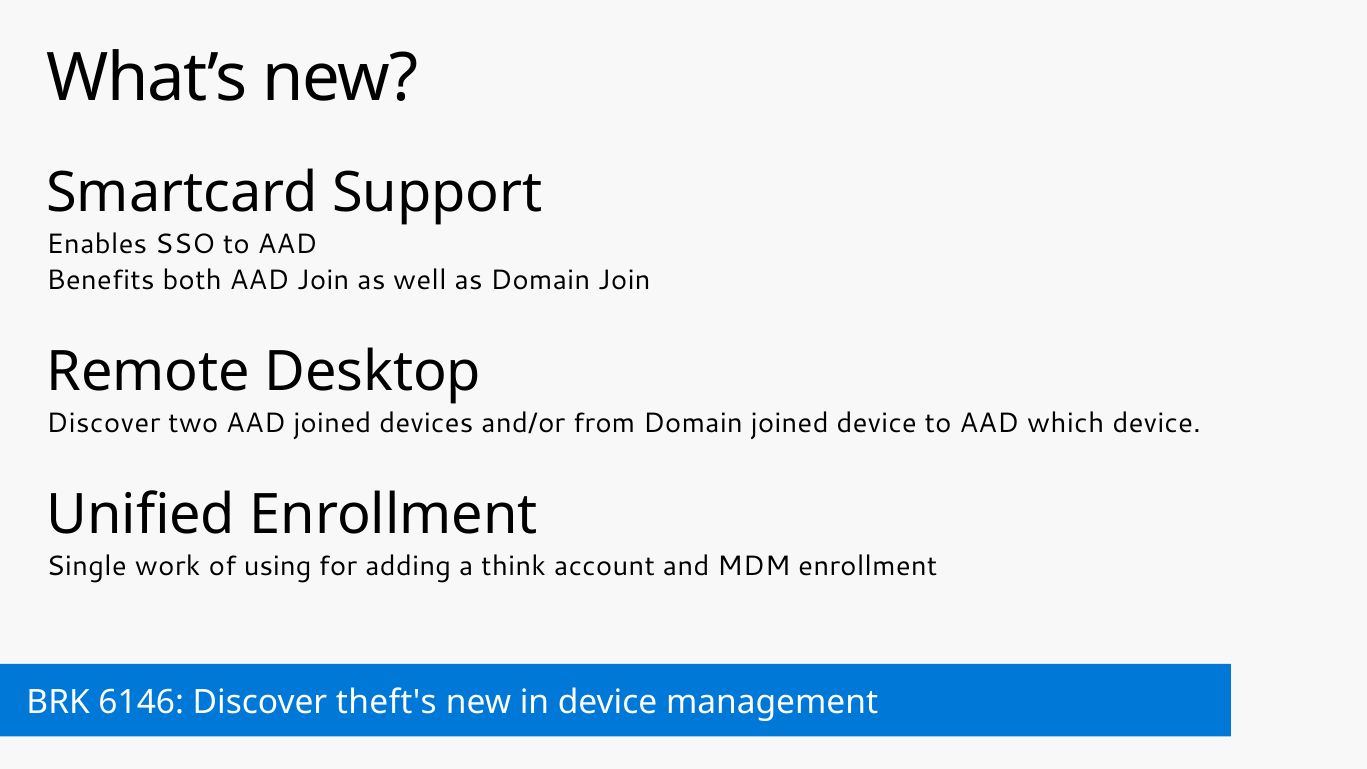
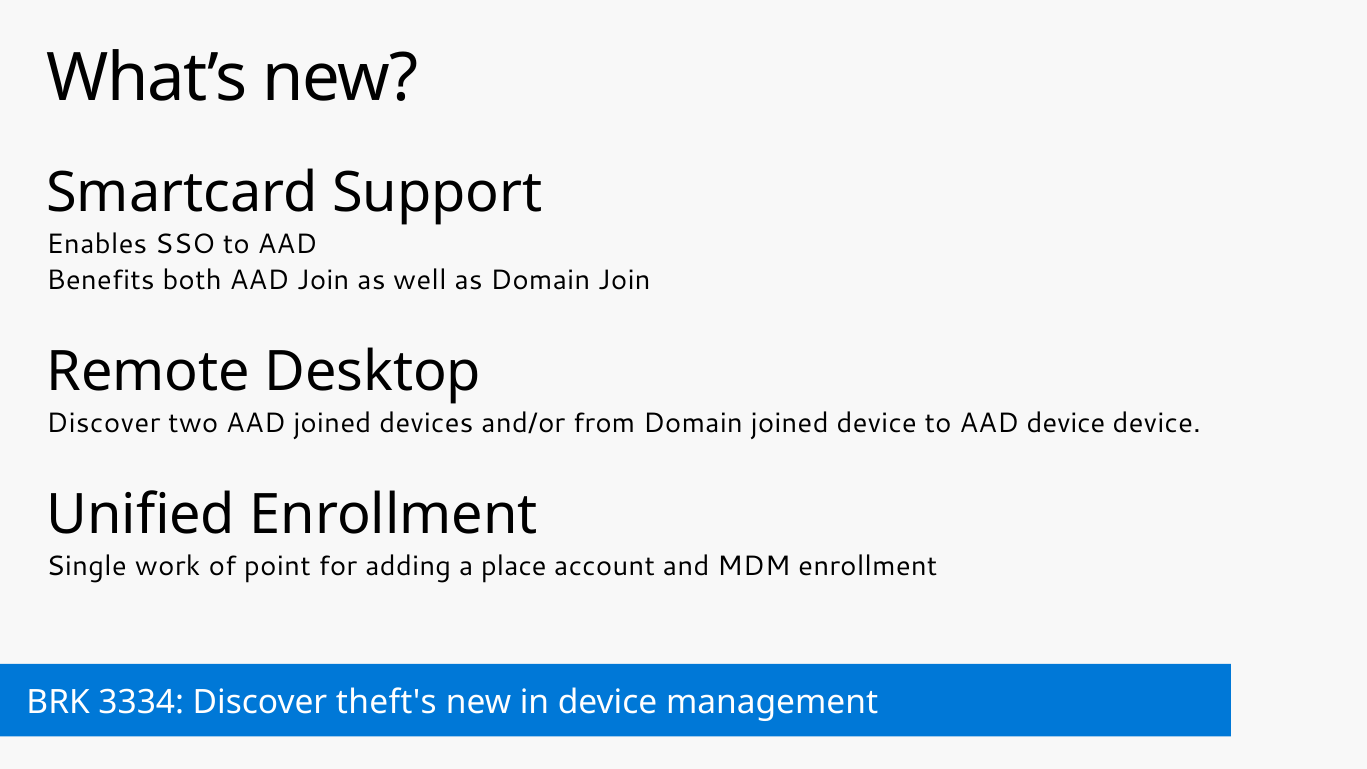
AAD which: which -> device
using: using -> point
think: think -> place
6146: 6146 -> 3334
